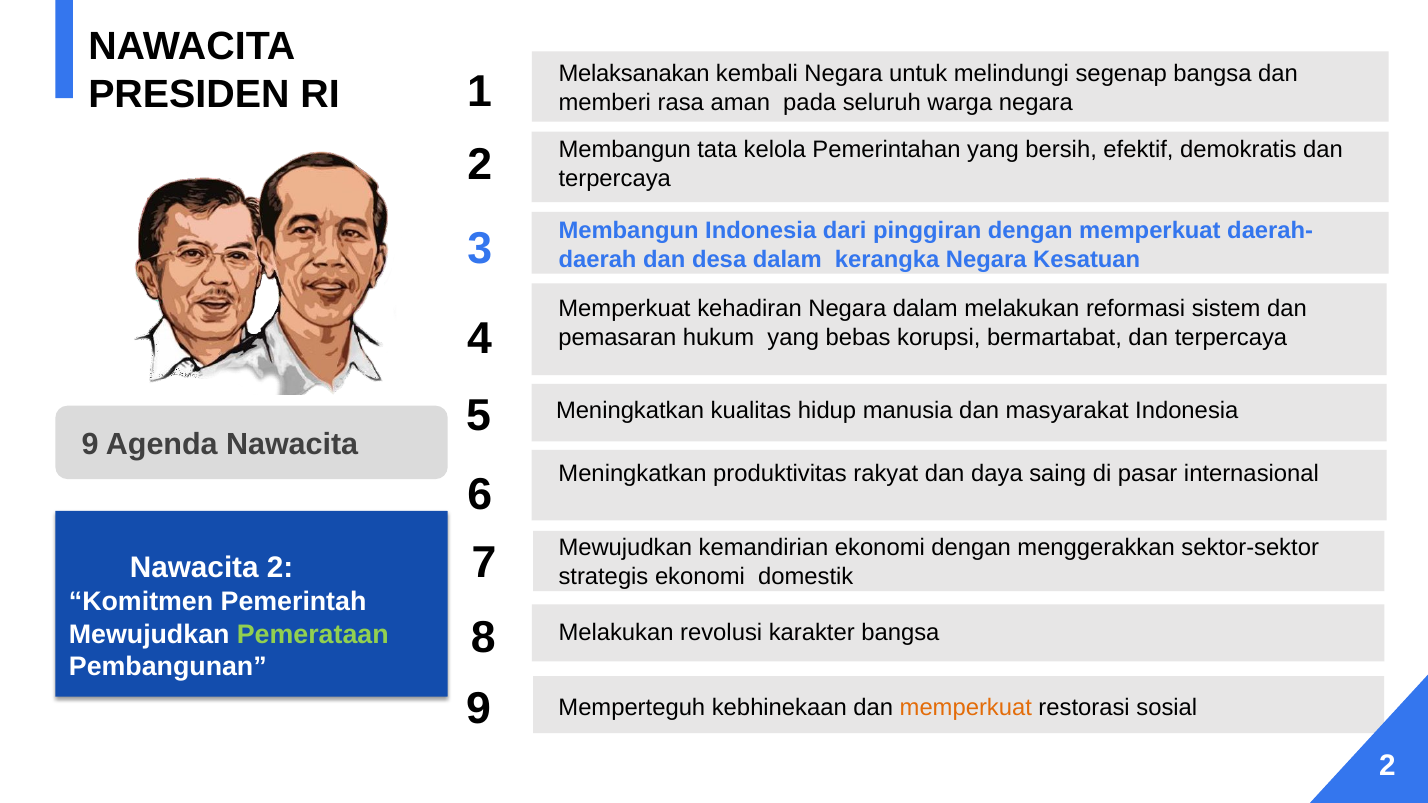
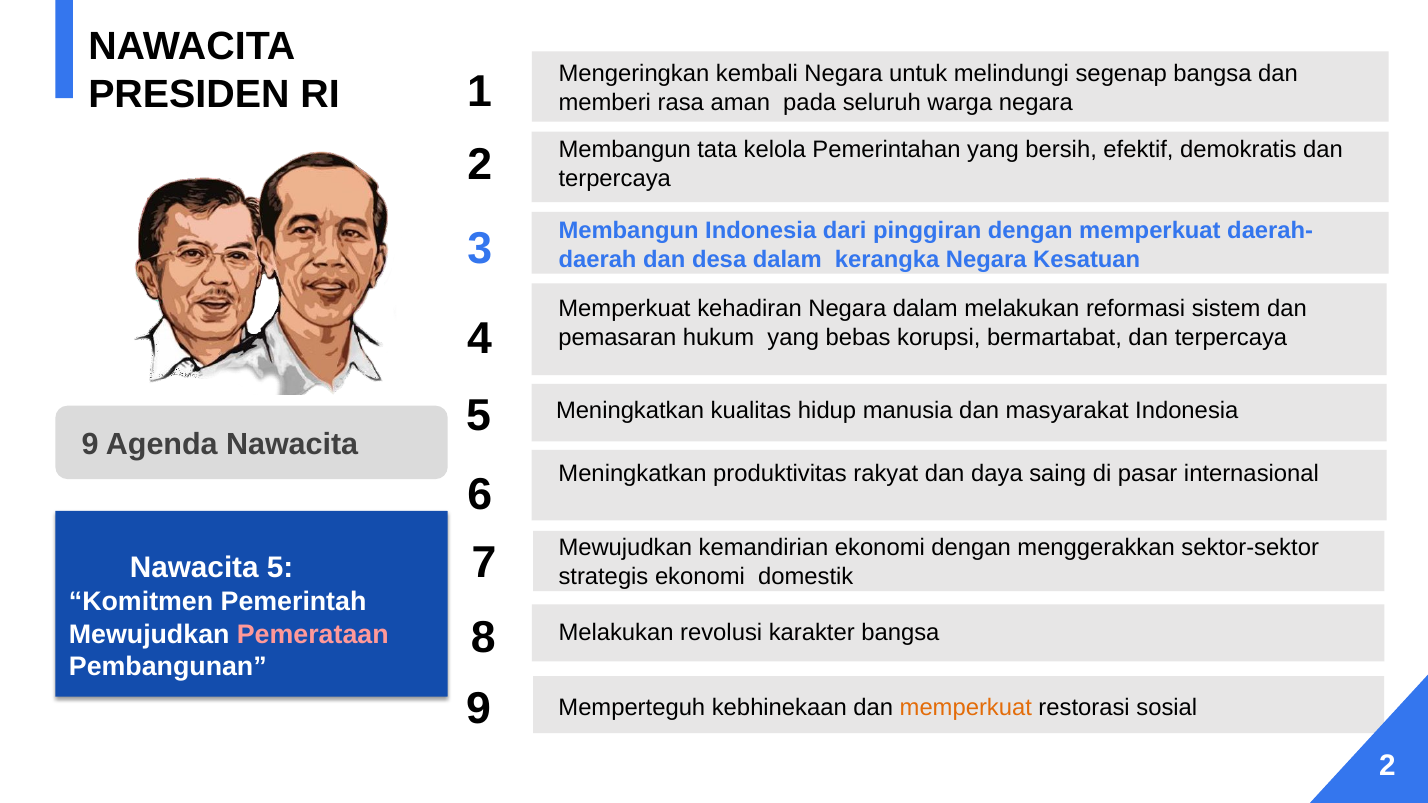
Melaksanakan: Melaksanakan -> Mengeringkan
Nawacita 2: 2 -> 5
Pemerataan colour: light green -> pink
